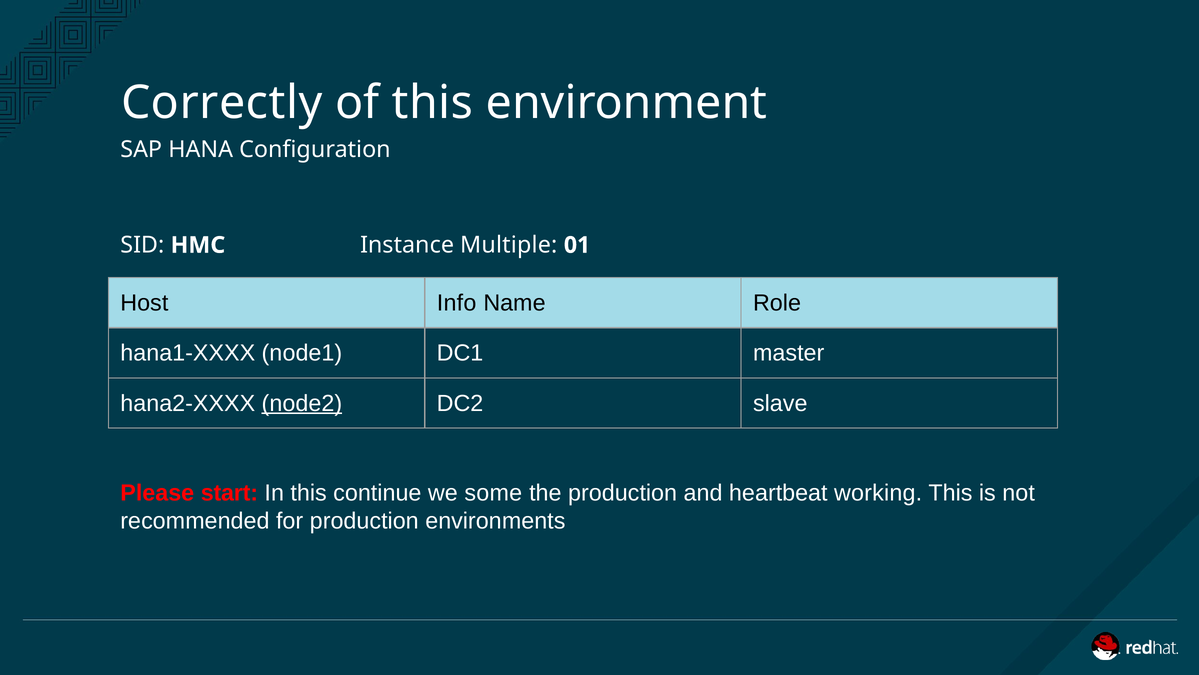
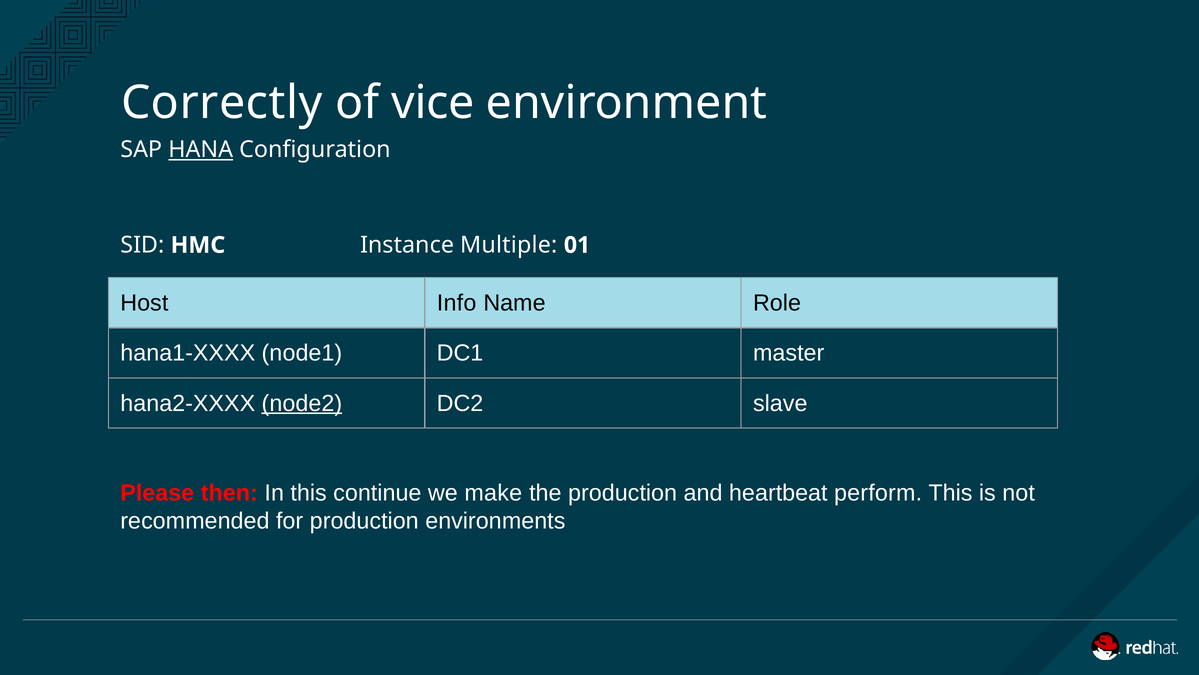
of this: this -> vice
HANA underline: none -> present
start: start -> then
some: some -> make
working: working -> perform
